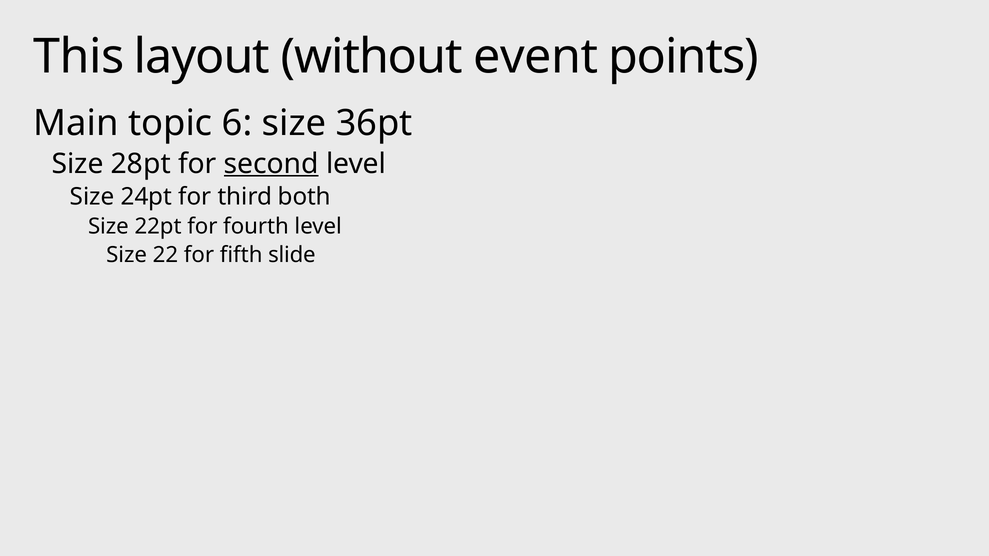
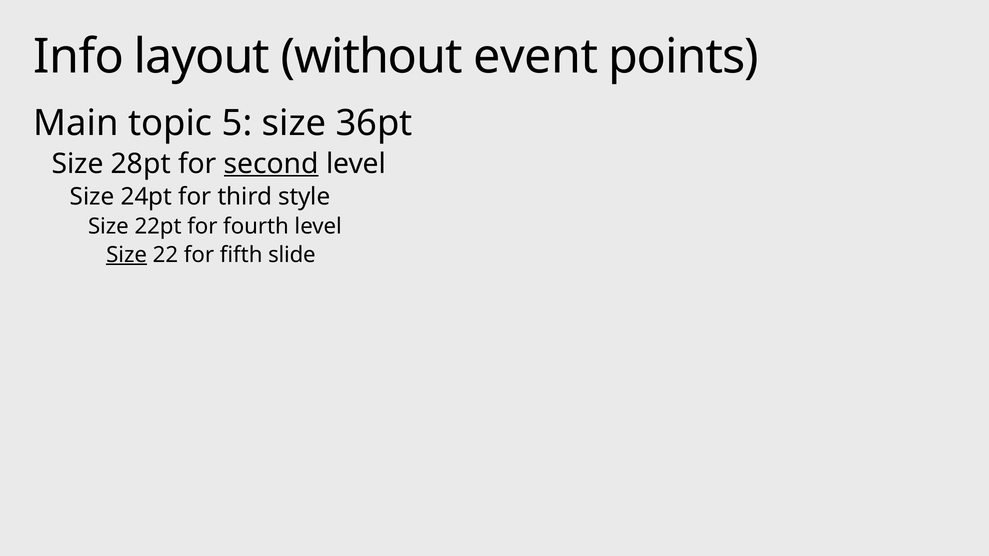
This: This -> Info
6: 6 -> 5
both: both -> style
Size at (127, 255) underline: none -> present
